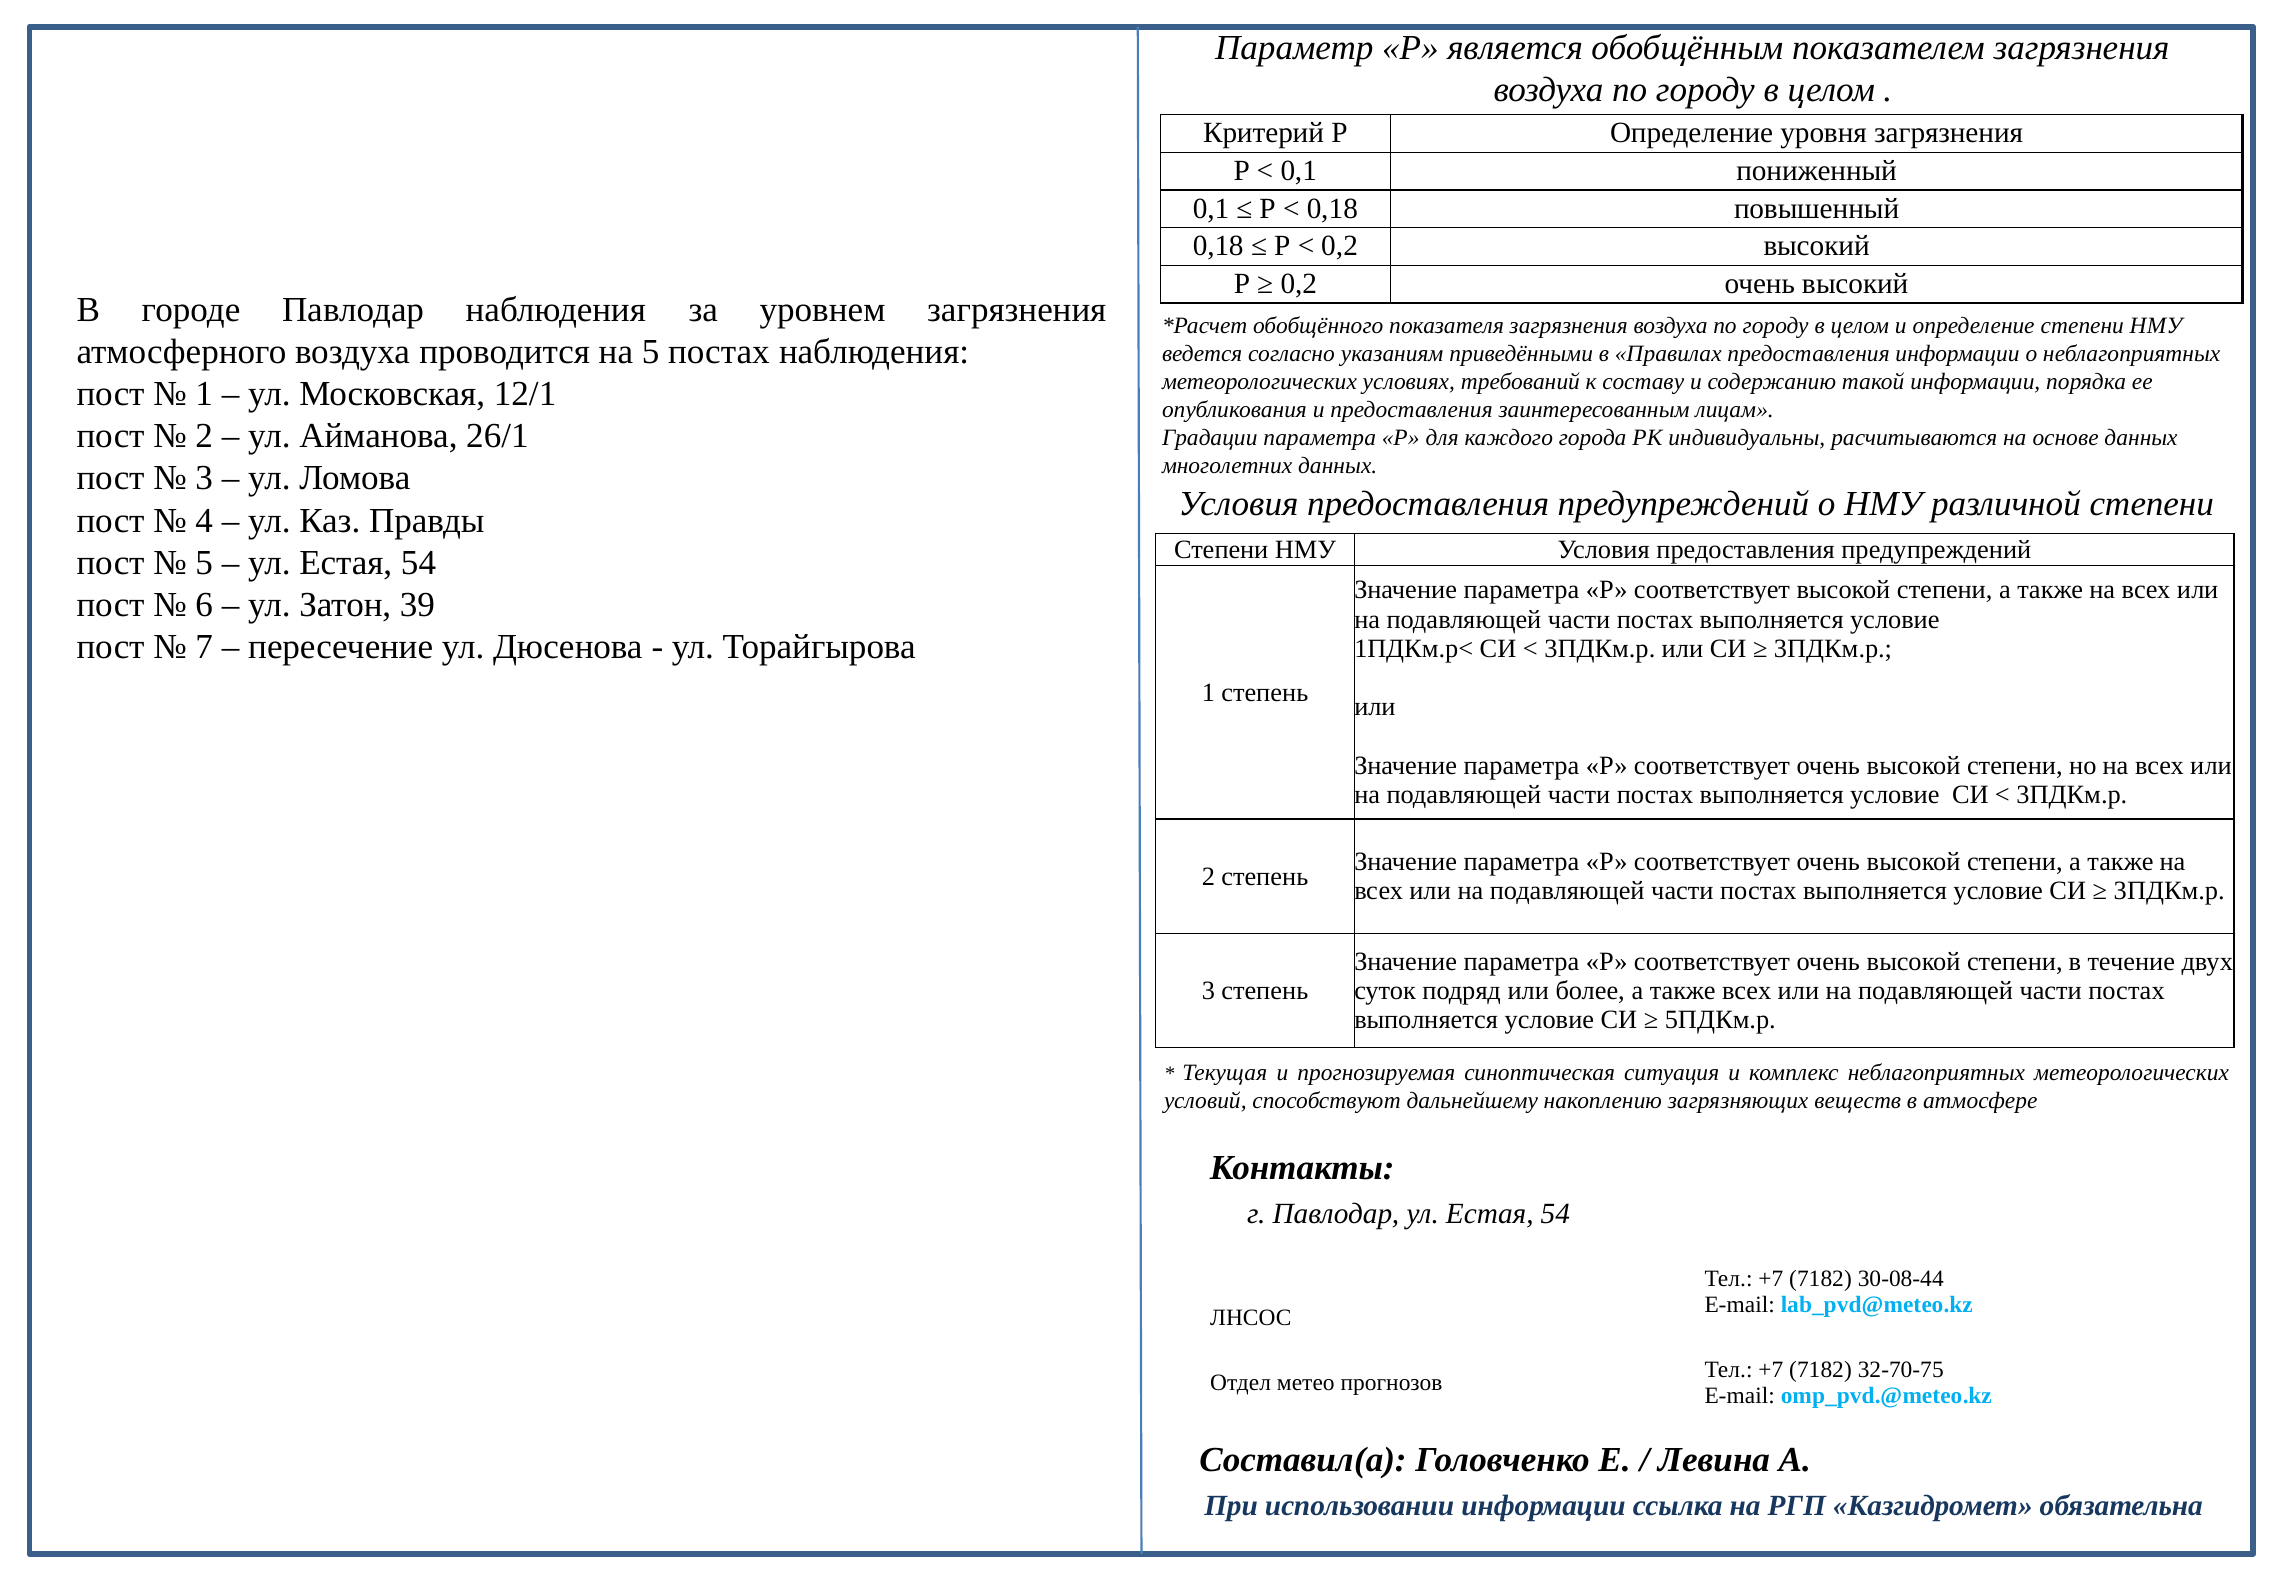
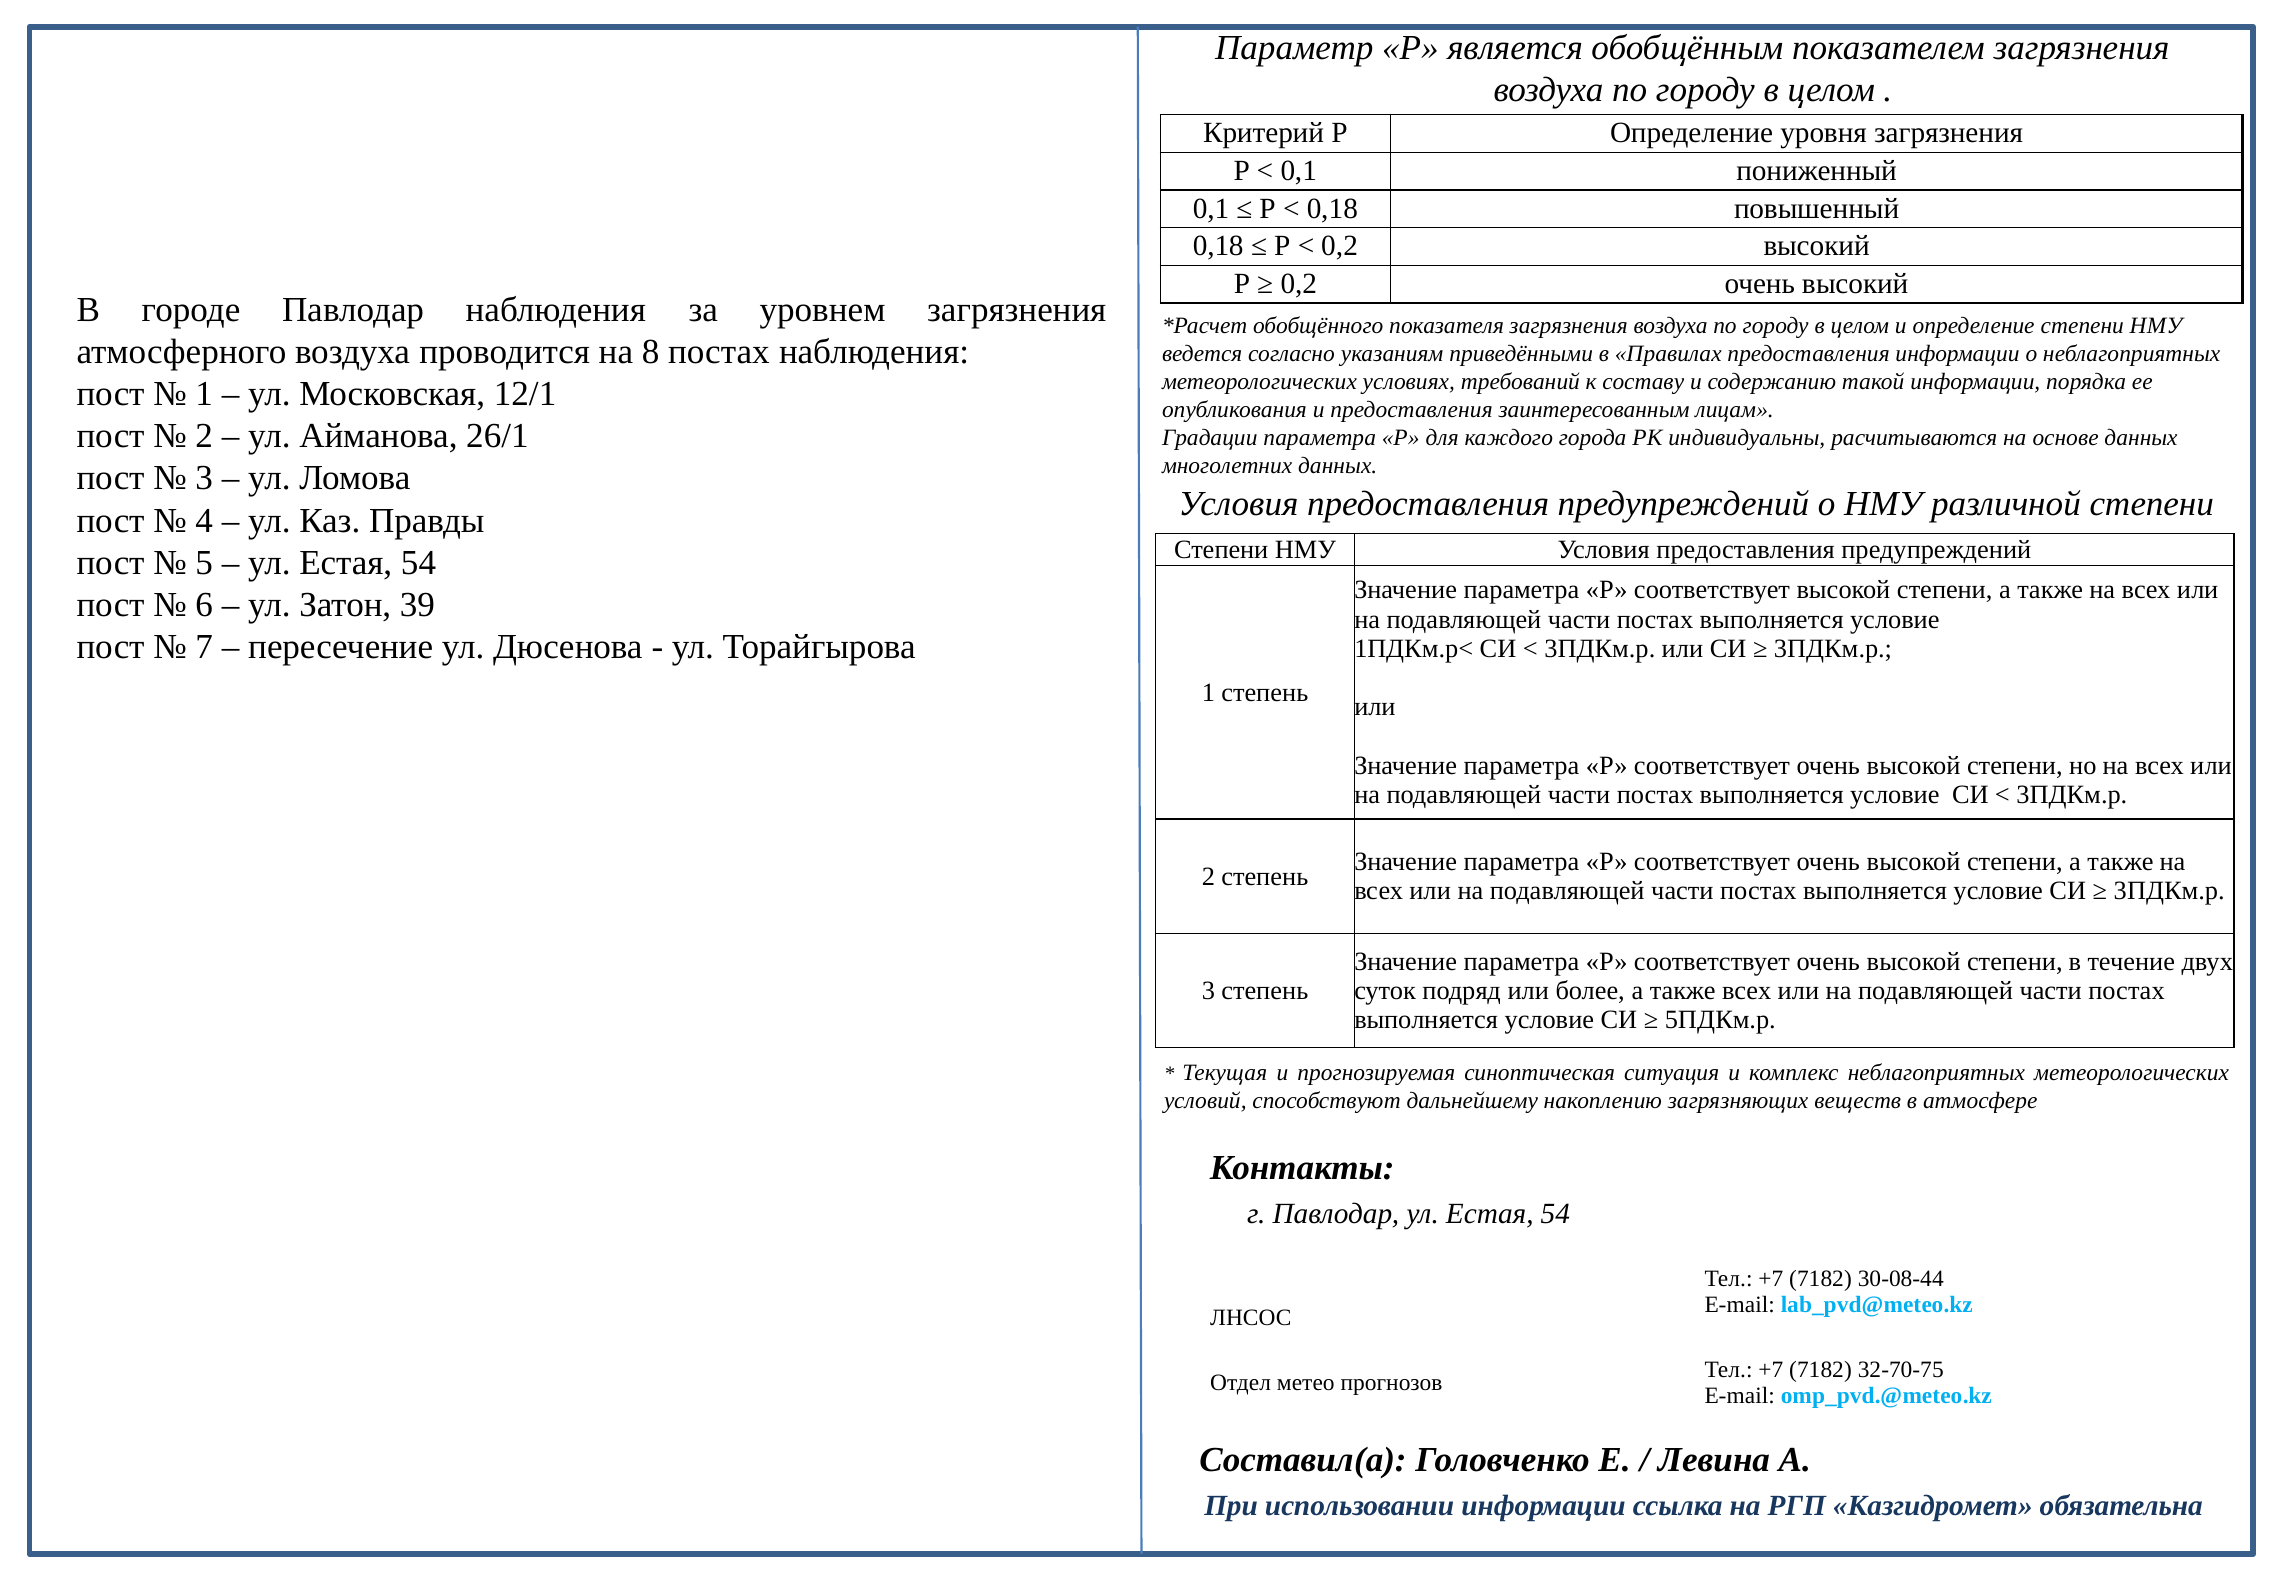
на 5: 5 -> 8
